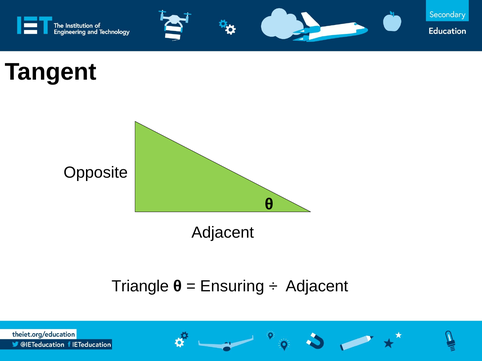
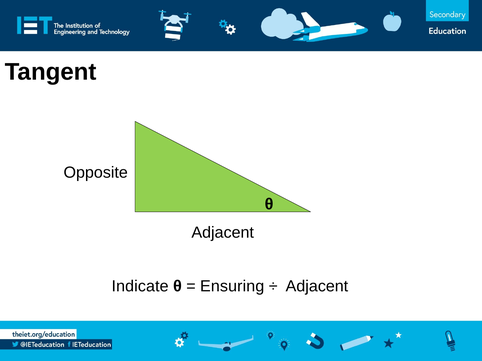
Triangle: Triangle -> Indicate
